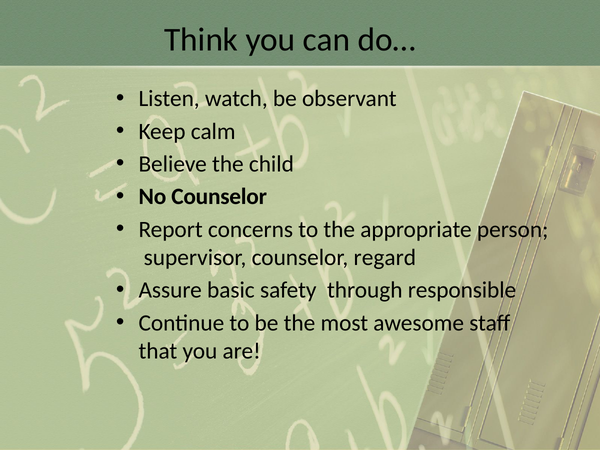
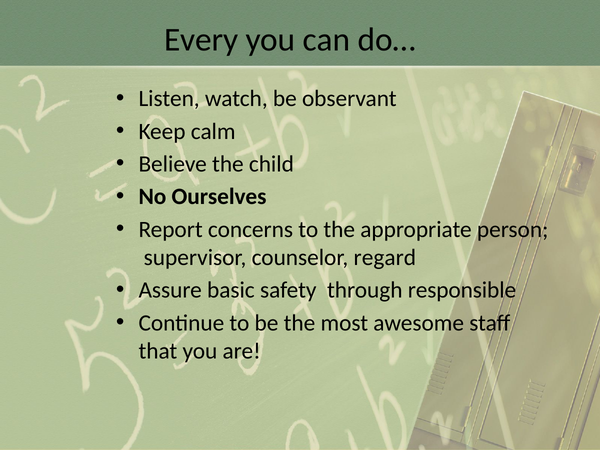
Think: Think -> Every
No Counselor: Counselor -> Ourselves
